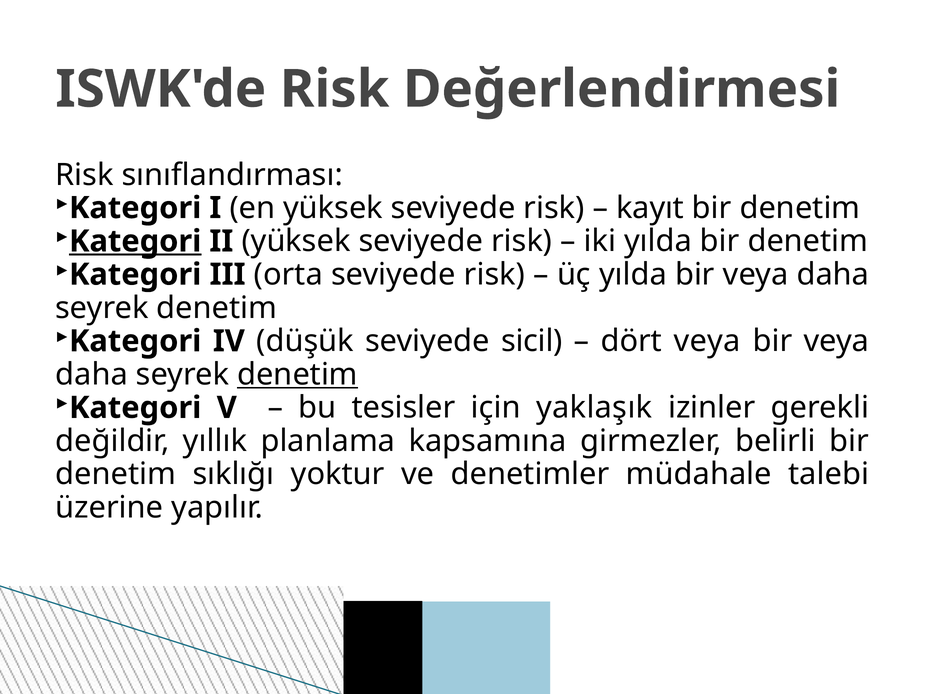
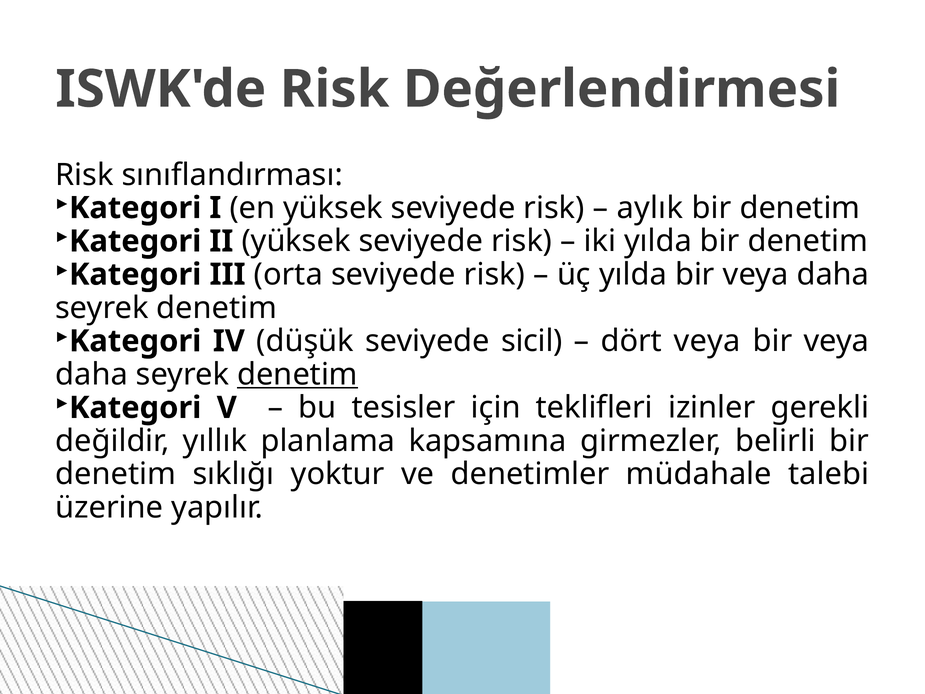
kayıt: kayıt -> aylık
Kategori at (135, 241) underline: present -> none
yaklaşık: yaklaşık -> teklifleri
